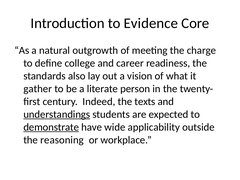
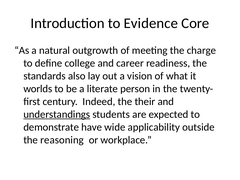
gather: gather -> worlds
texts: texts -> their
demonstrate underline: present -> none
